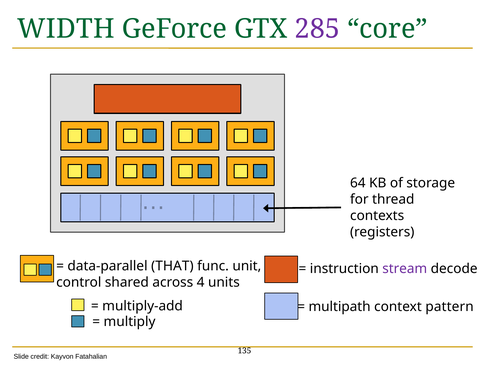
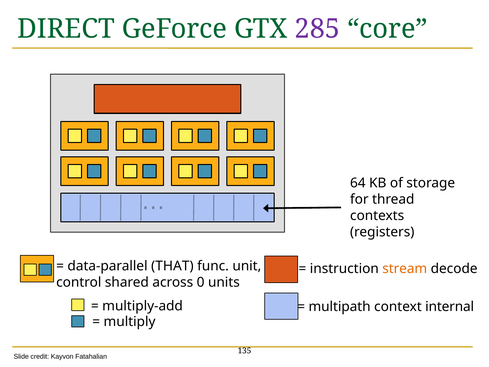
WIDTH: WIDTH -> DIRECT
stream colour: purple -> orange
4: 4 -> 0
pattern: pattern -> internal
